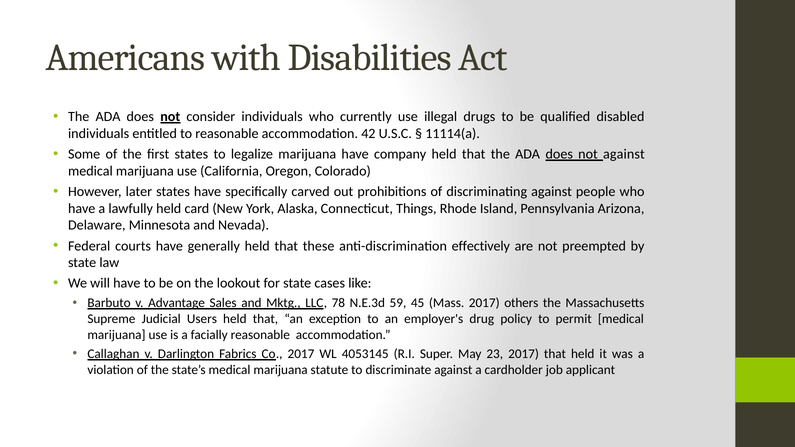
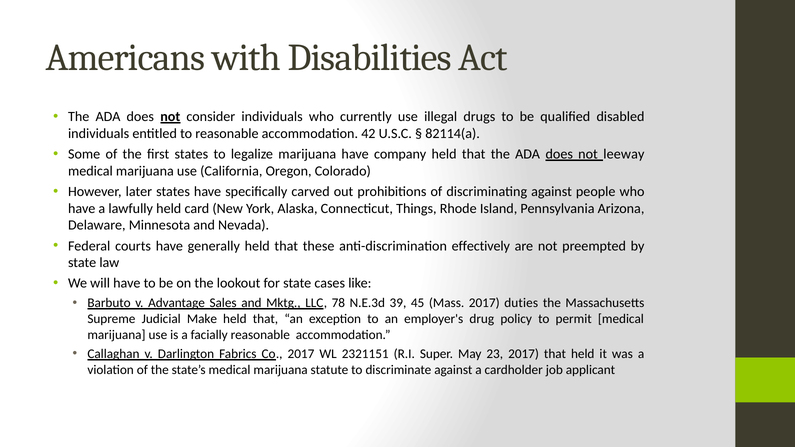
11114(a: 11114(a -> 82114(a
not against: against -> leeway
59: 59 -> 39
others: others -> duties
Users: Users -> Make
4053145: 4053145 -> 2321151
